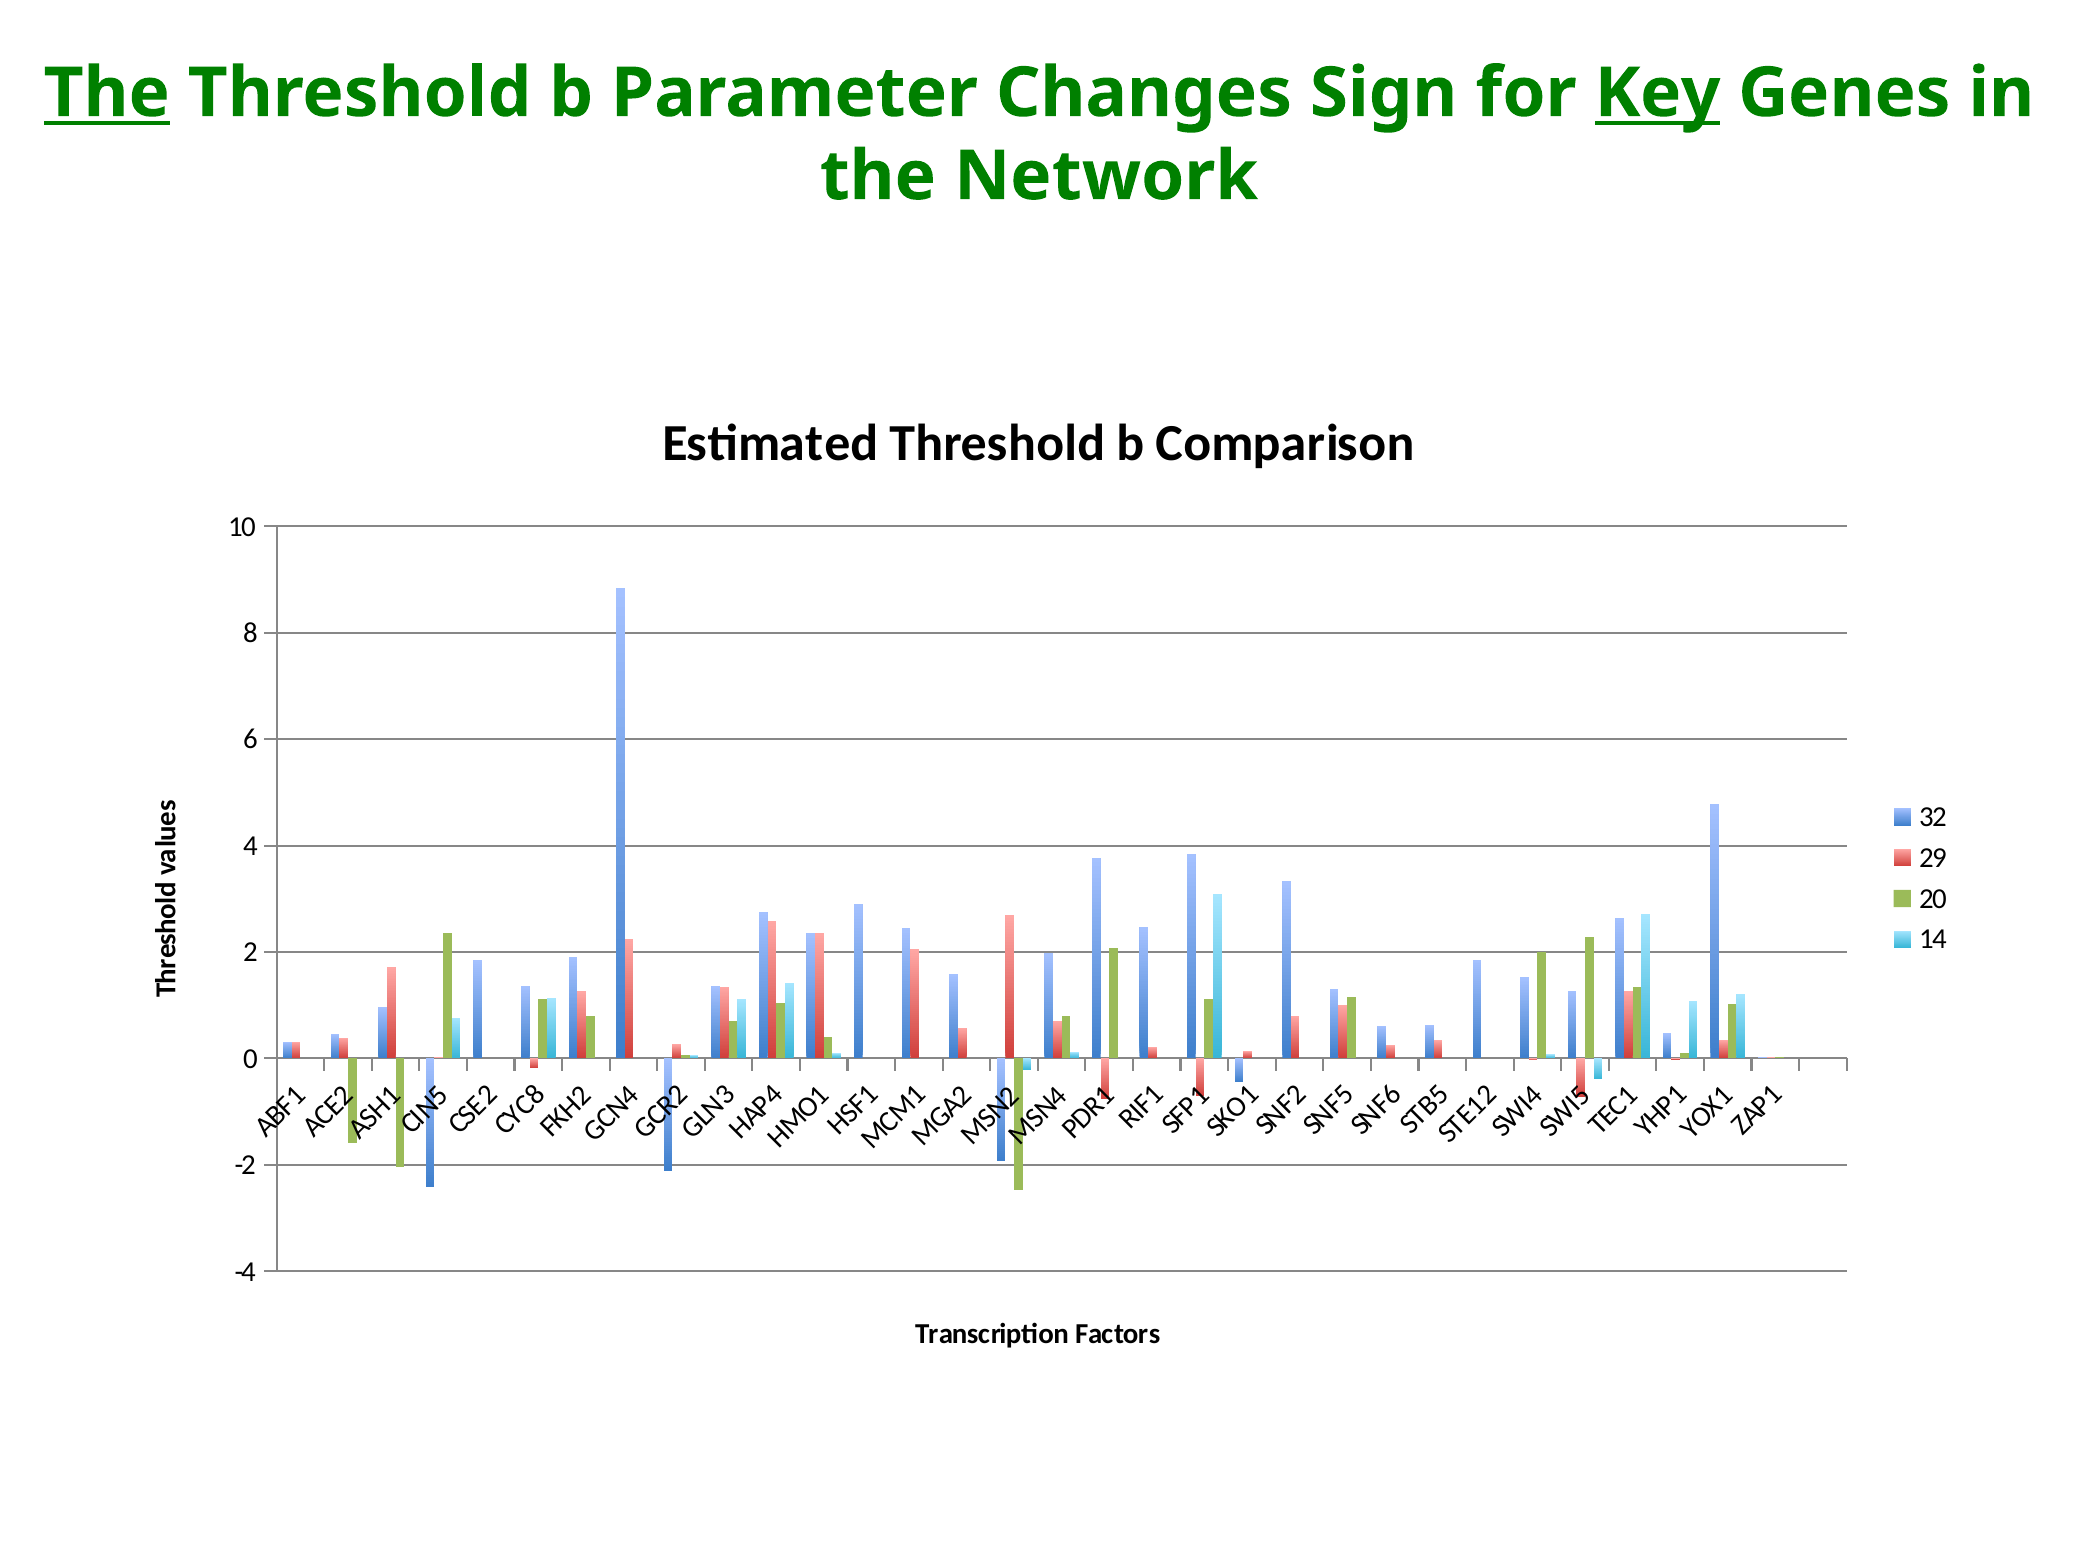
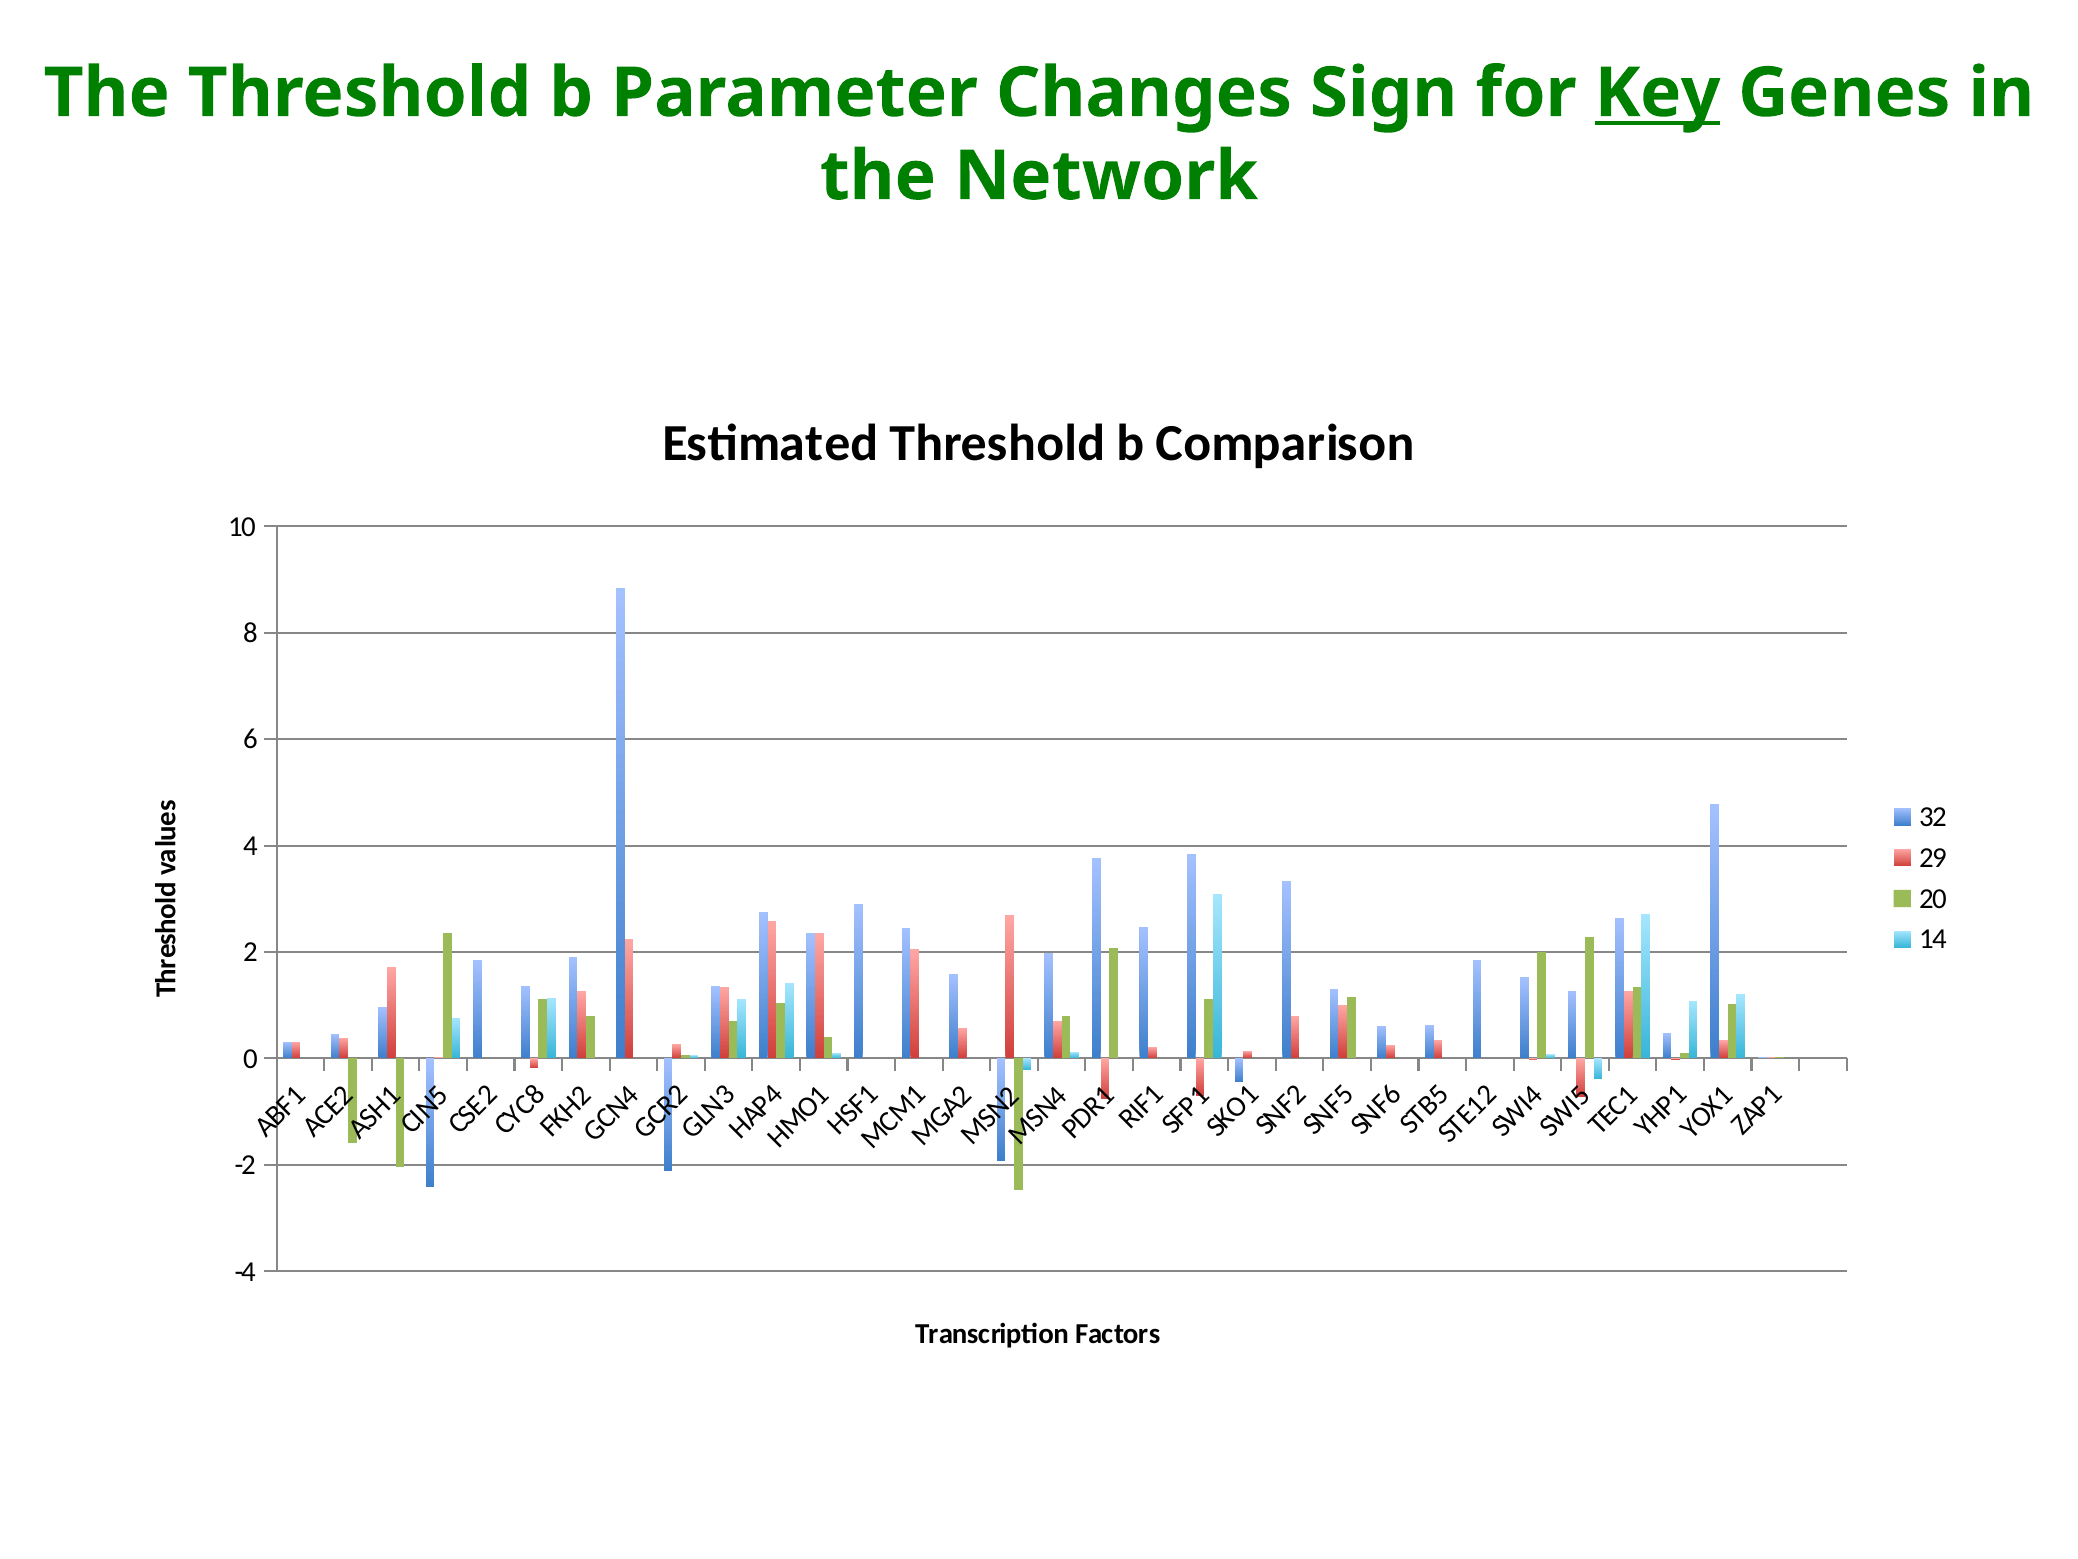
The at (107, 93) underline: present -> none
